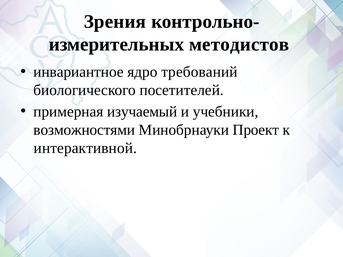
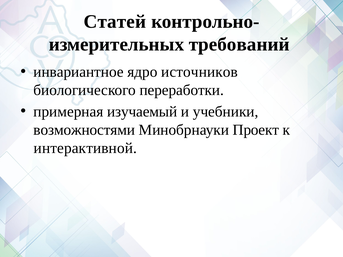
Зрения: Зрения -> Статей
методистов: методистов -> требований
требований: требований -> источников
посетителей: посетителей -> переработки
